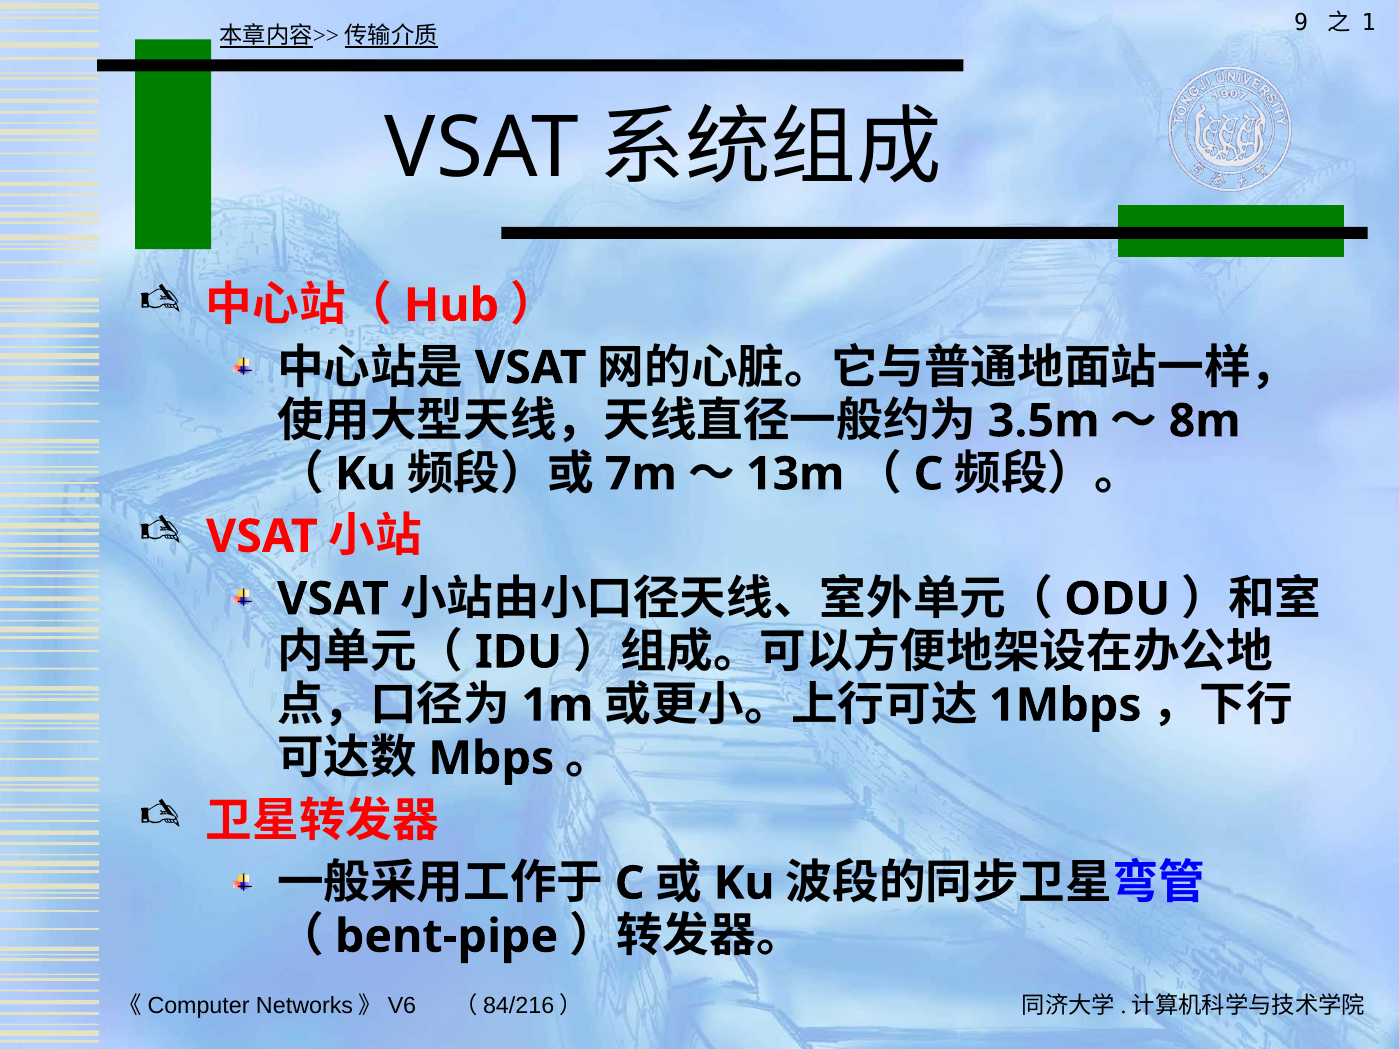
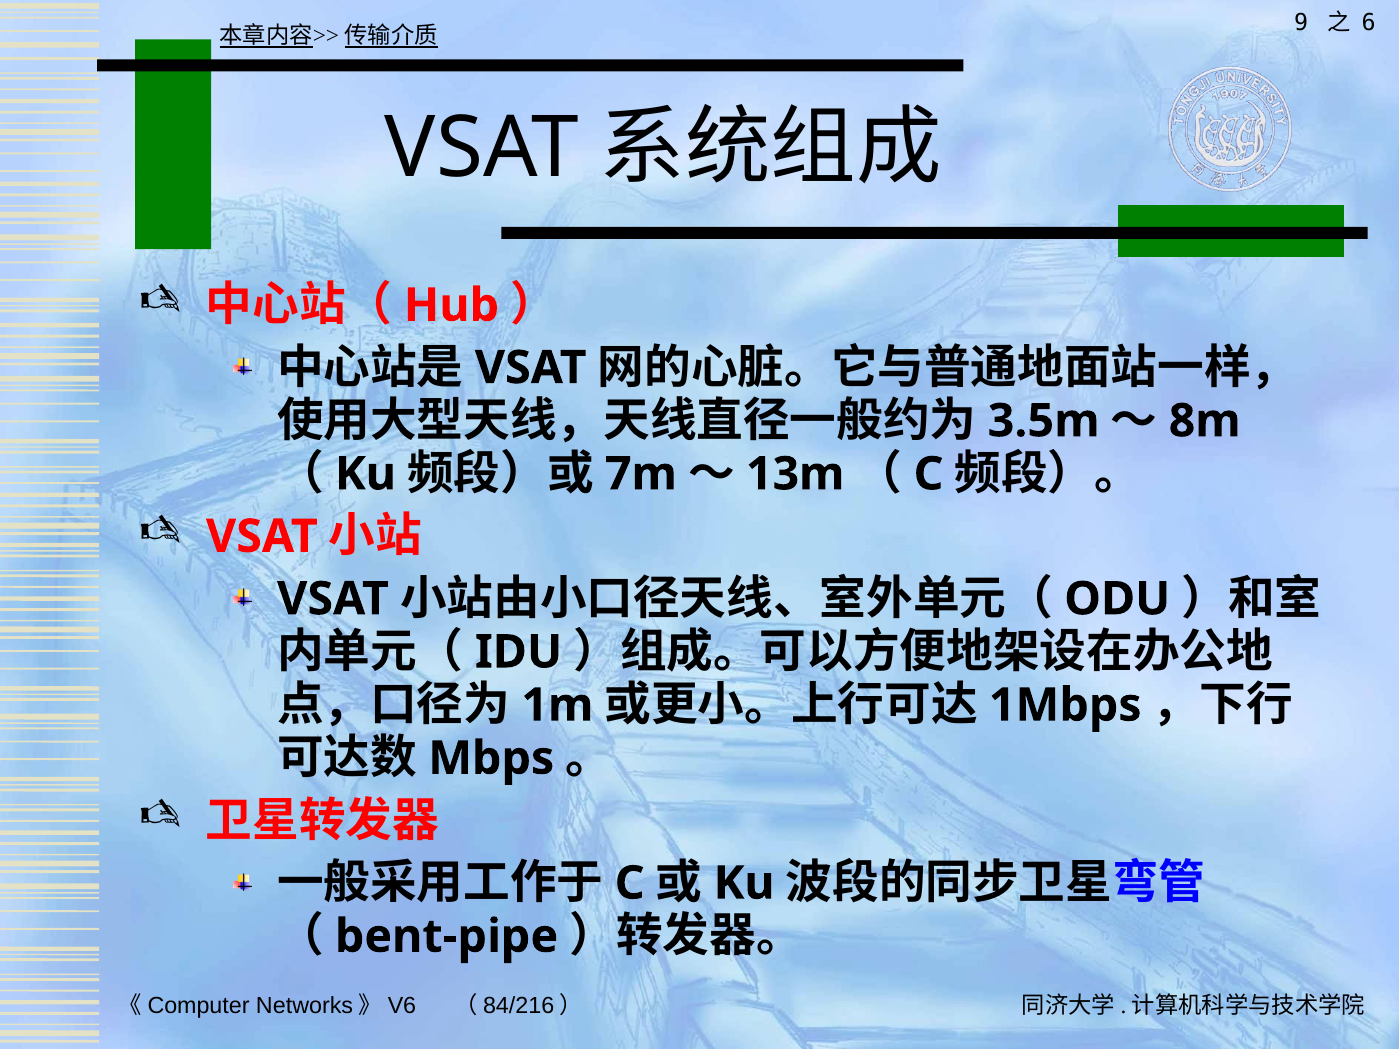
1: 1 -> 6
